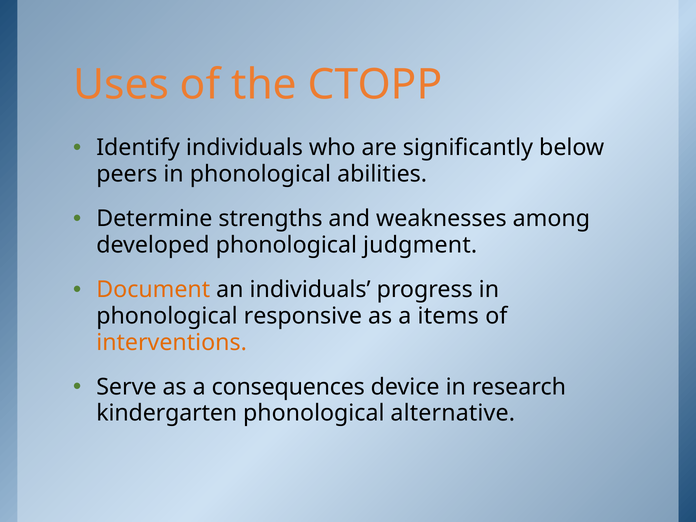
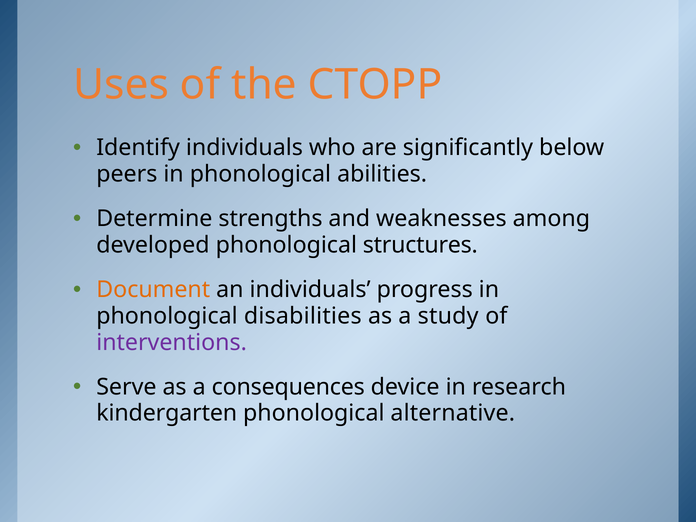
judgment: judgment -> structures
responsive: responsive -> disabilities
items: items -> study
interventions colour: orange -> purple
